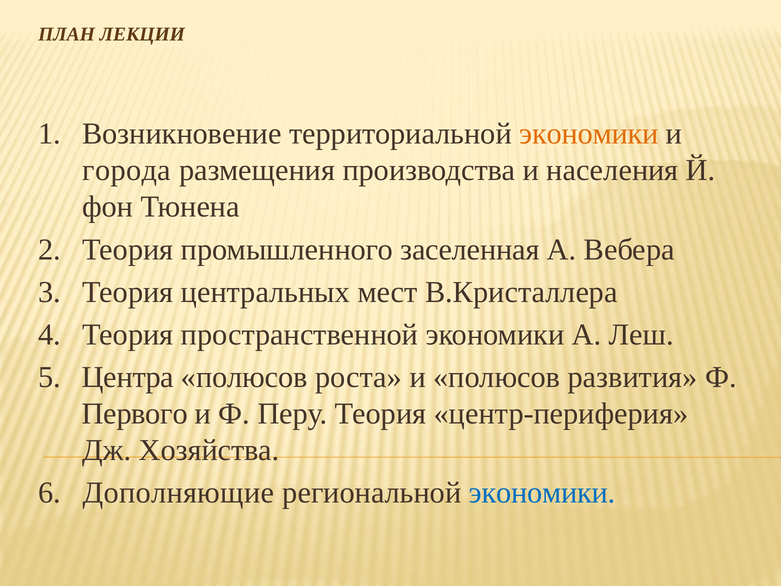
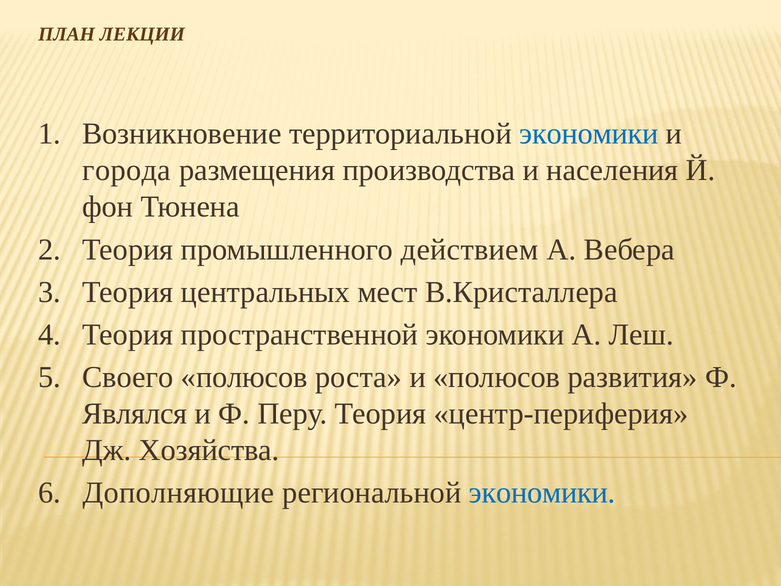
экономики at (589, 134) colour: orange -> blue
заселенная: заселенная -> действием
Центра: Центра -> Своего
Первого: Первого -> Являлся
